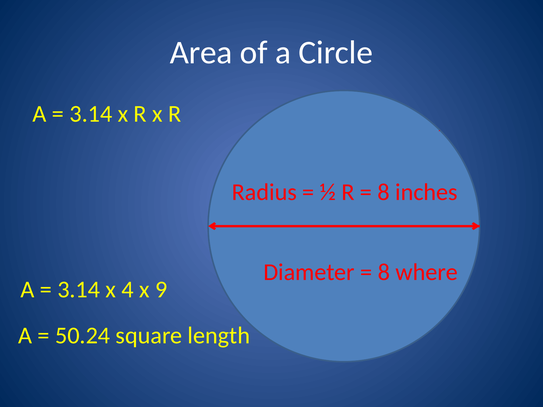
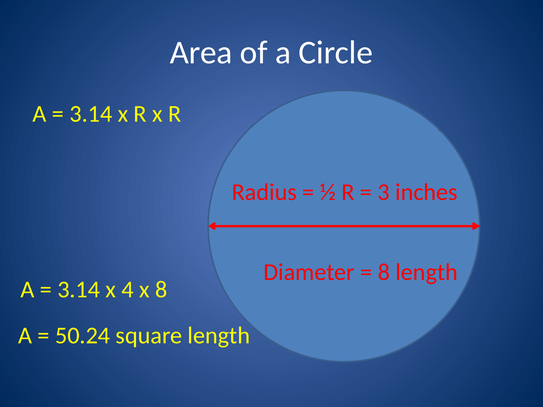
8 at (384, 192): 8 -> 3
8 where: where -> length
x 9: 9 -> 8
